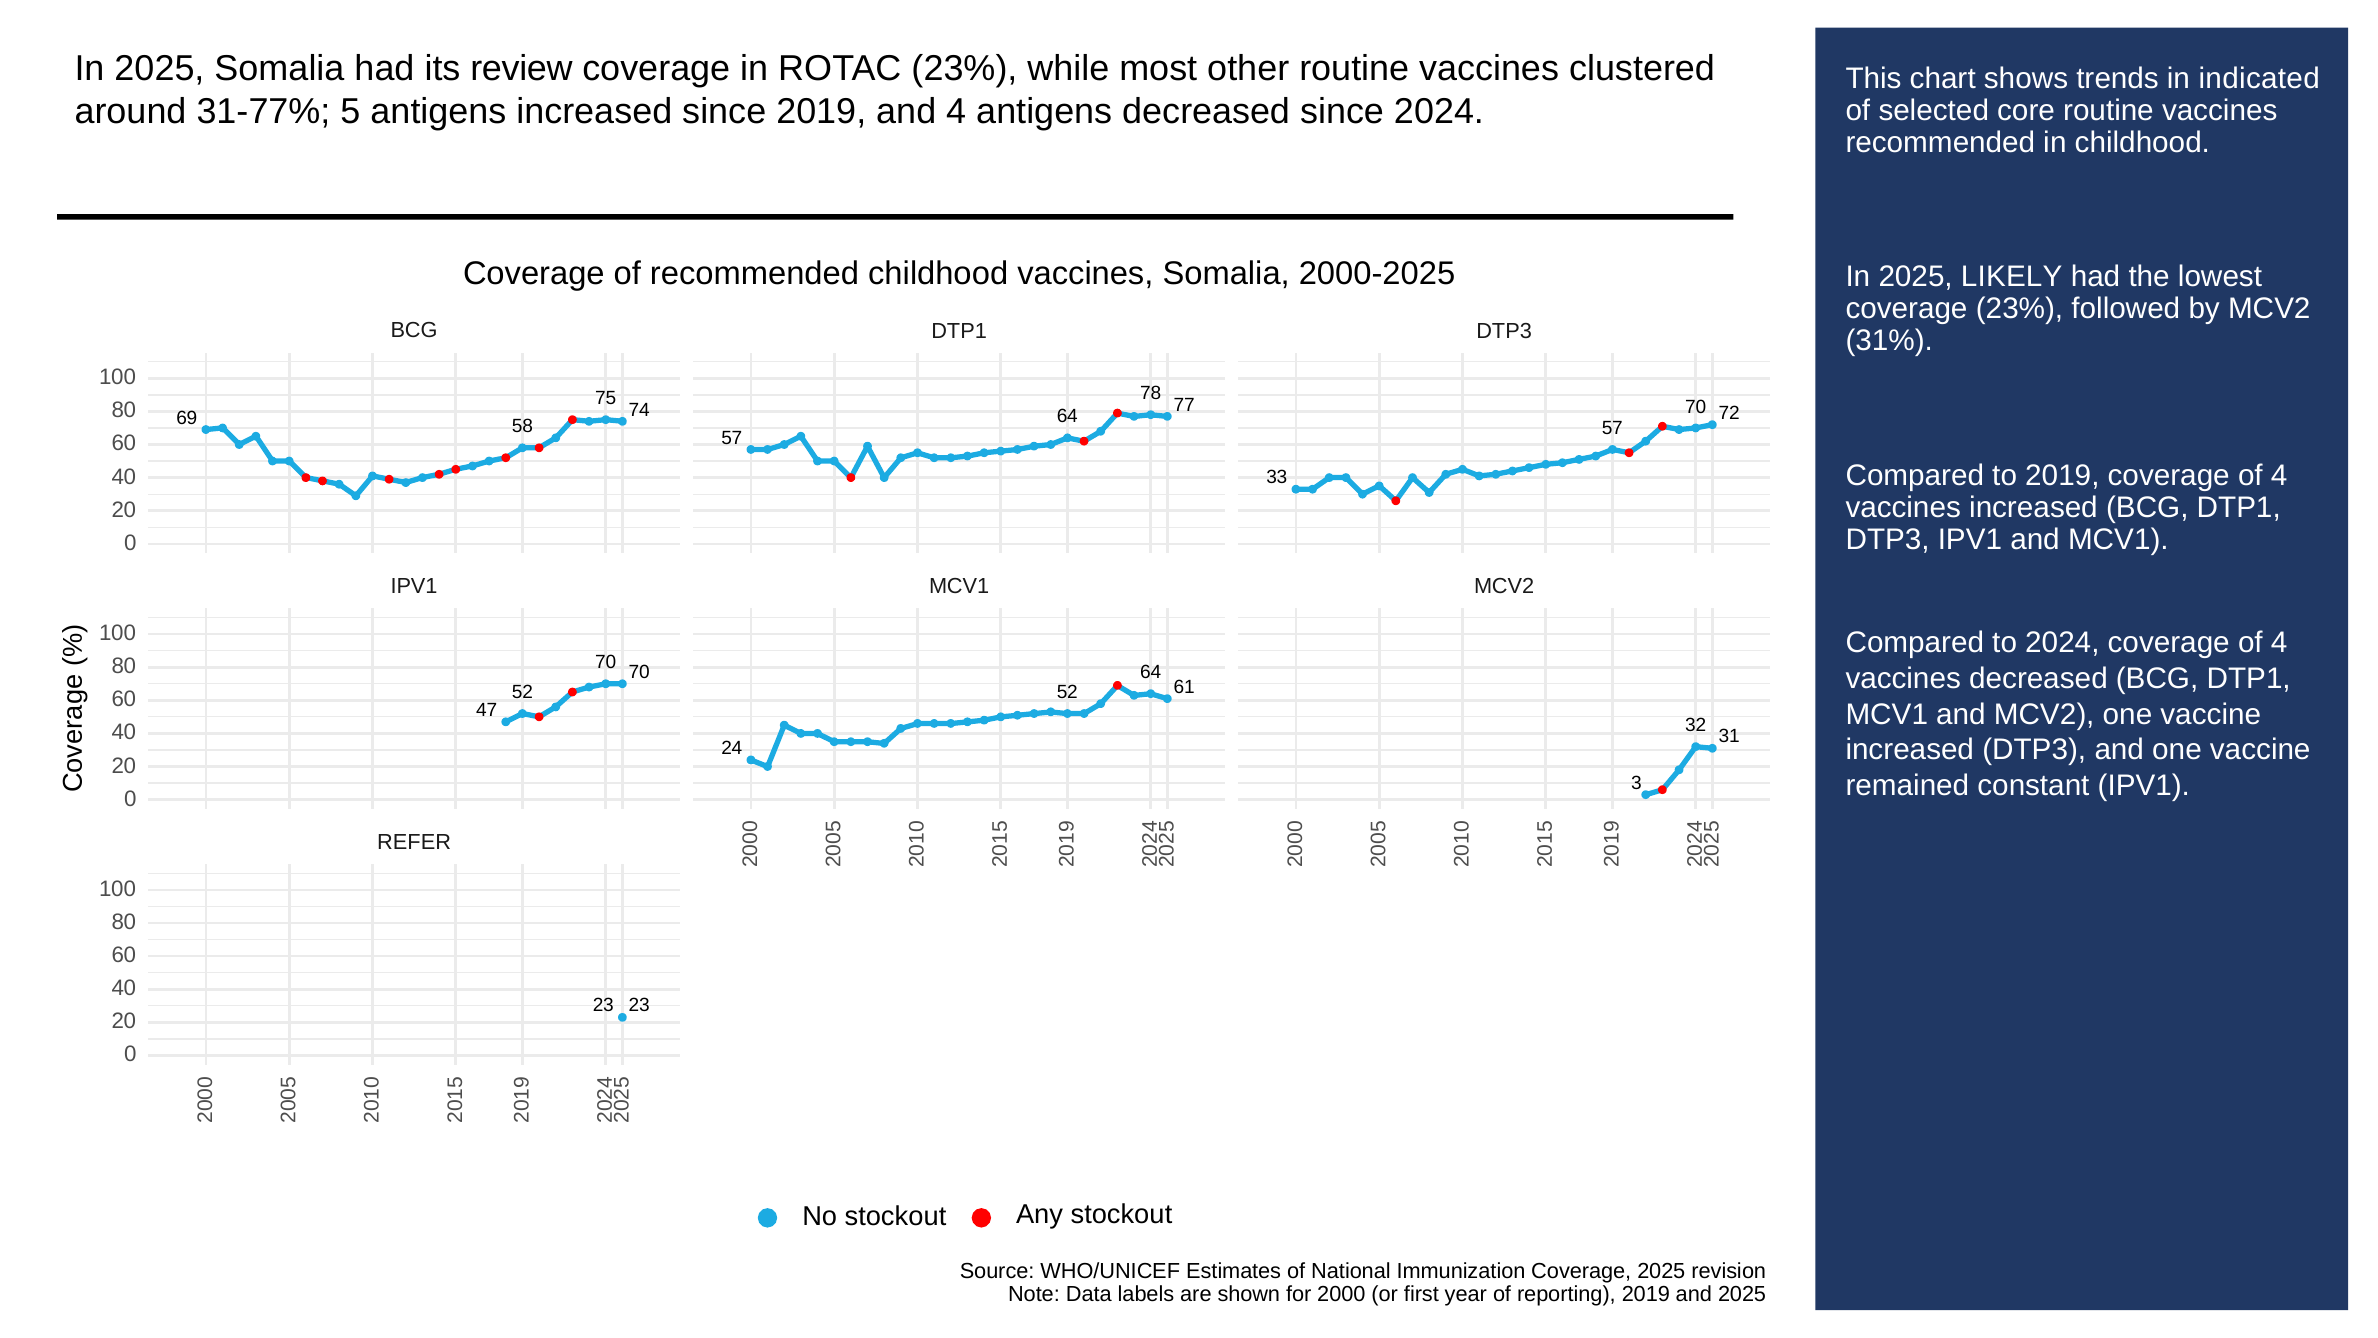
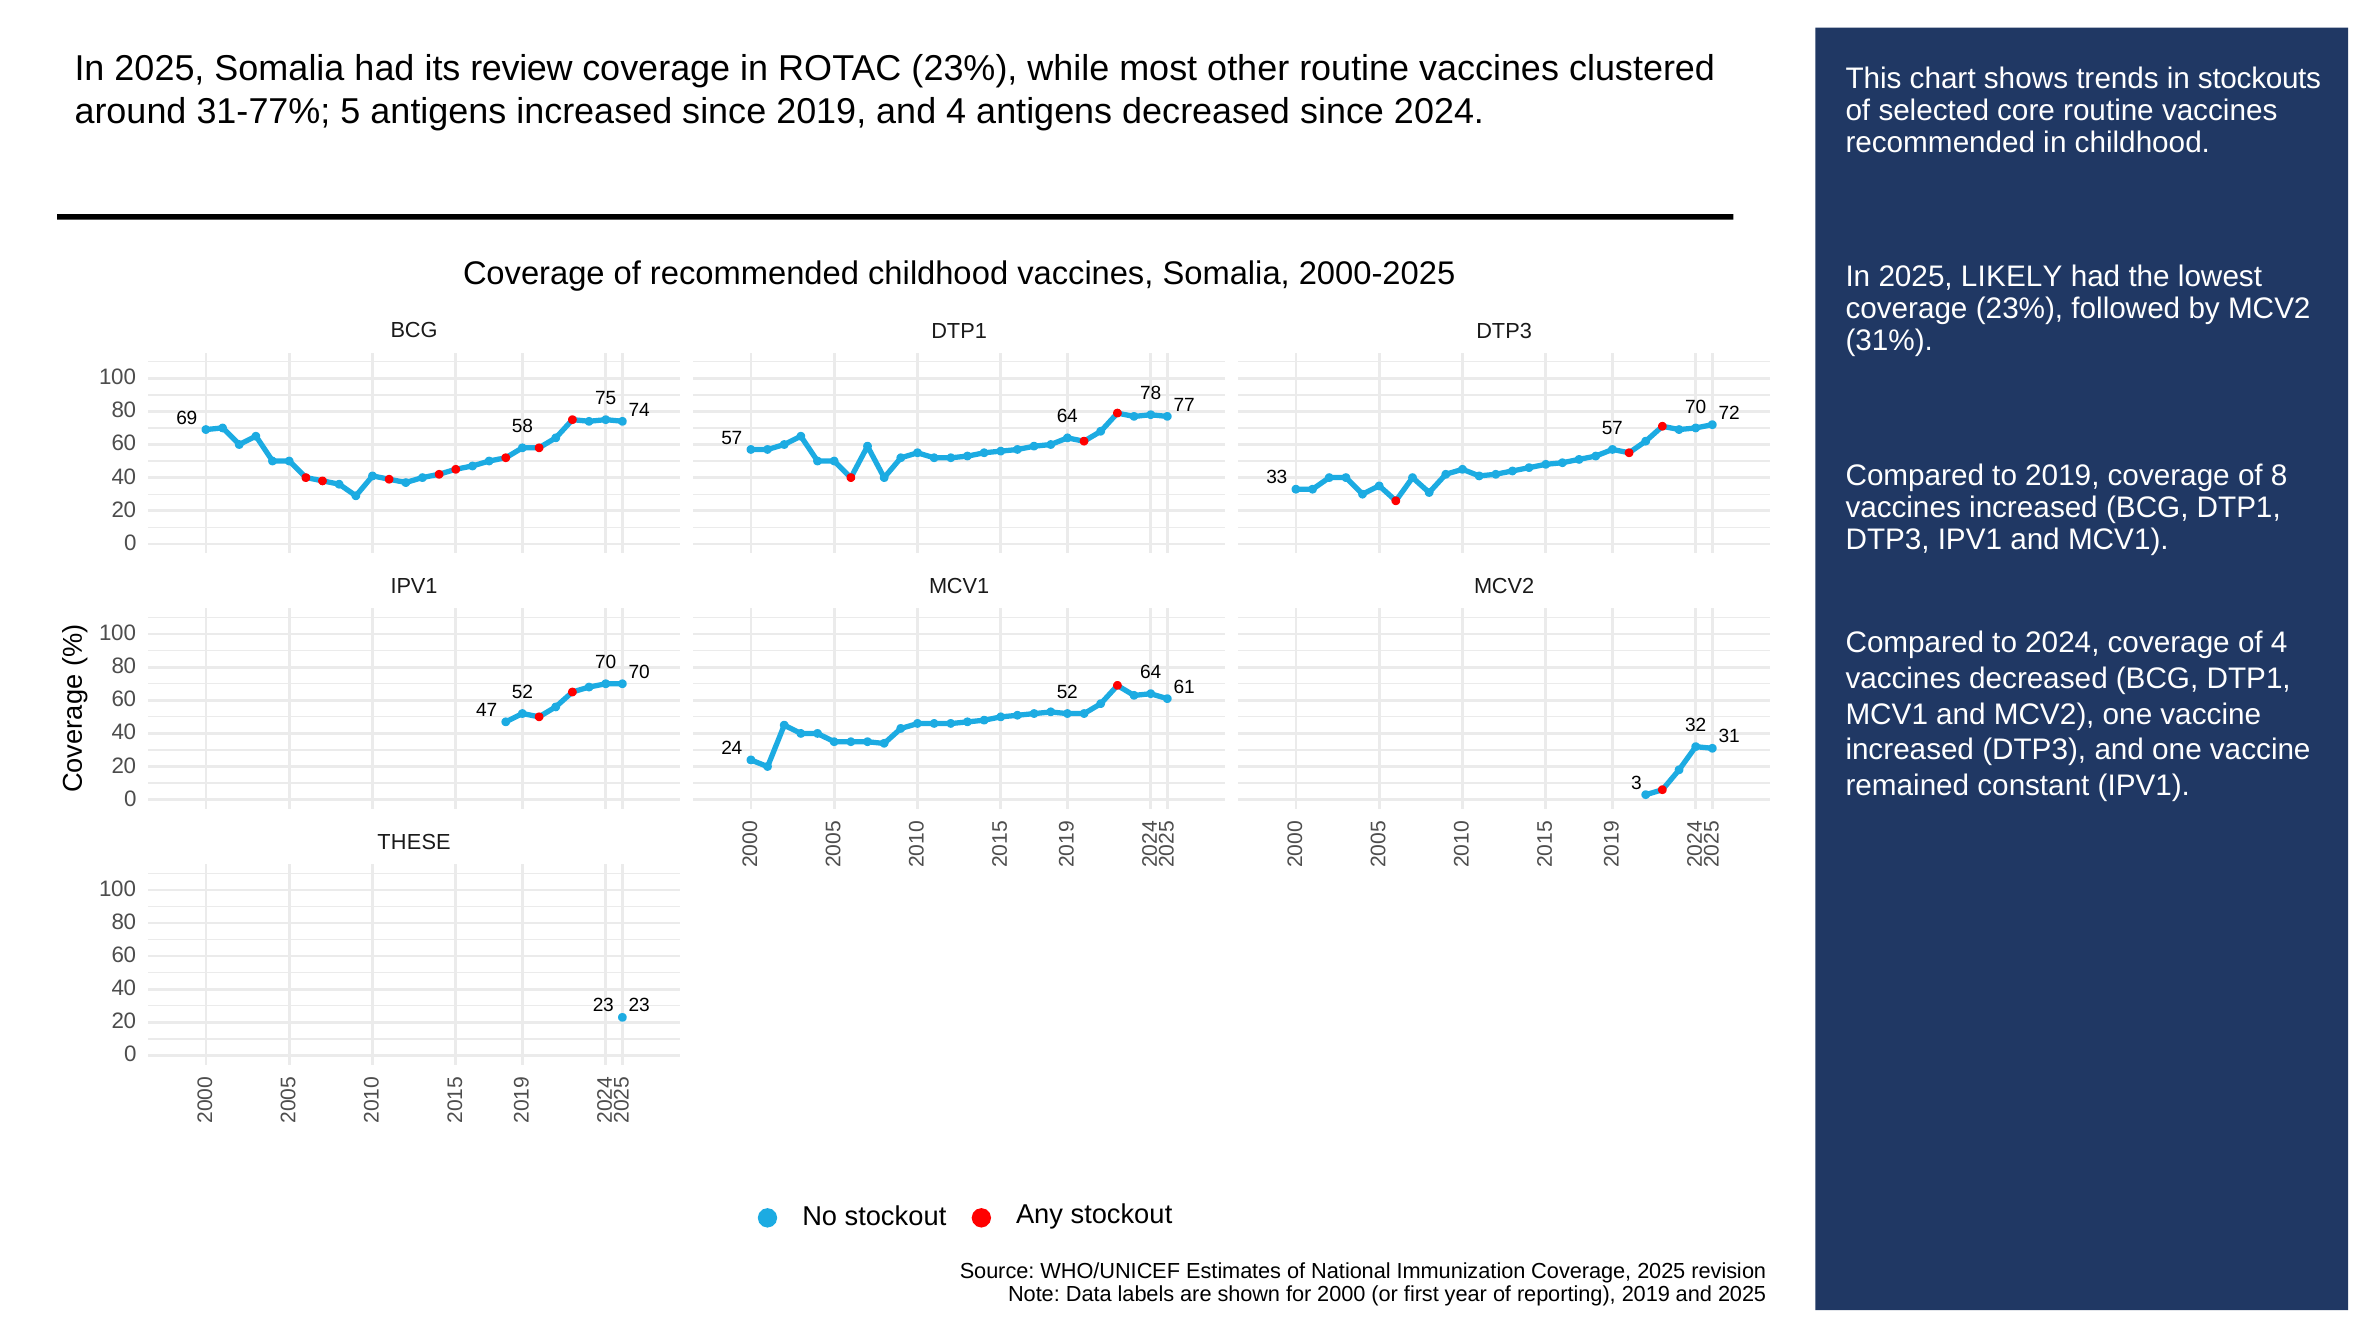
indicated: indicated -> stockouts
2019 coverage of 4: 4 -> 8
REFER: REFER -> THESE
